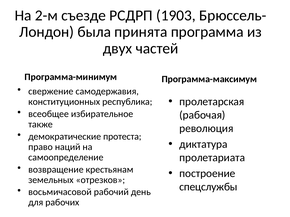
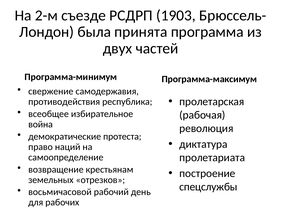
конституционных: конституционных -> противодействия
также: также -> война
